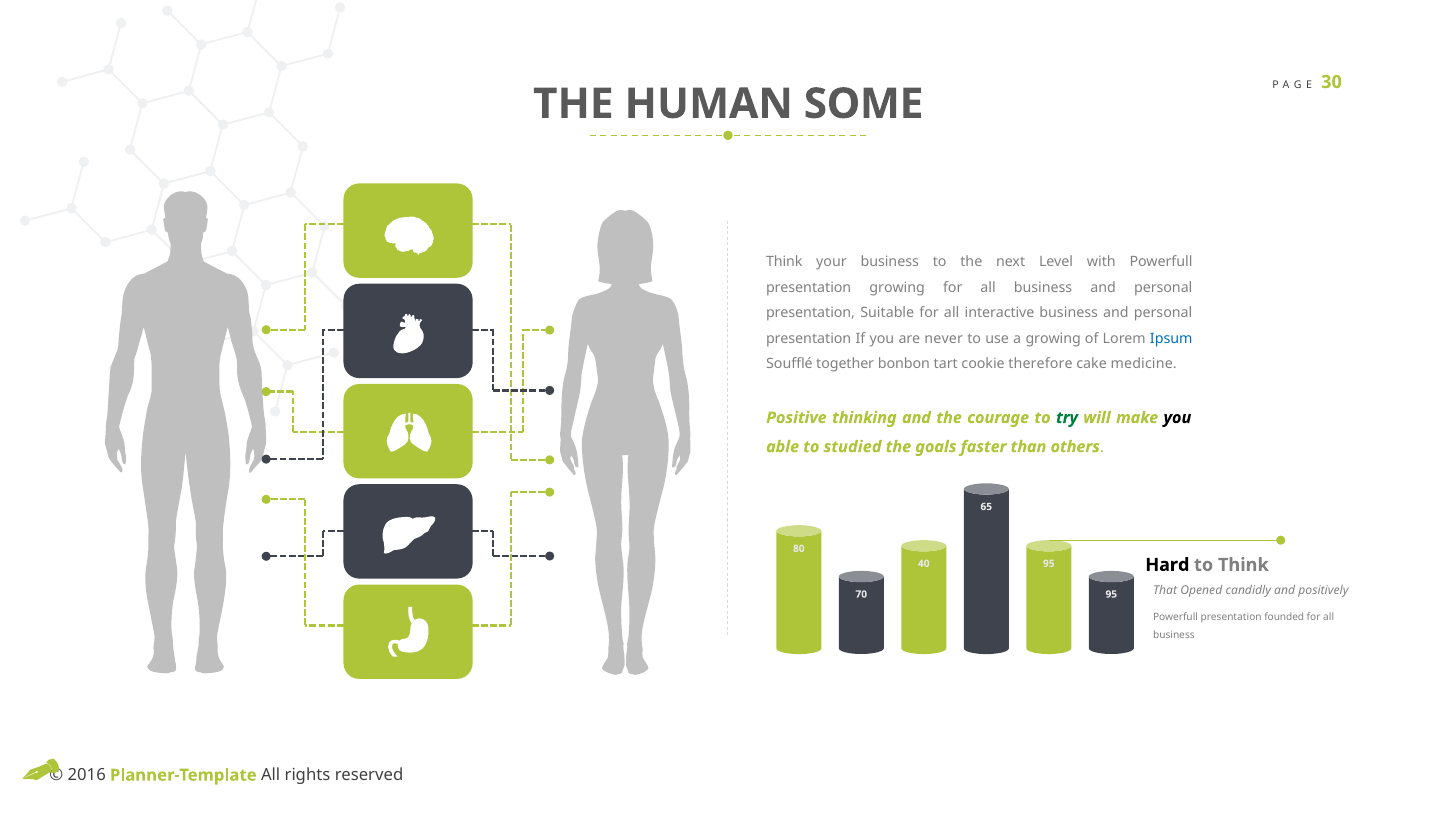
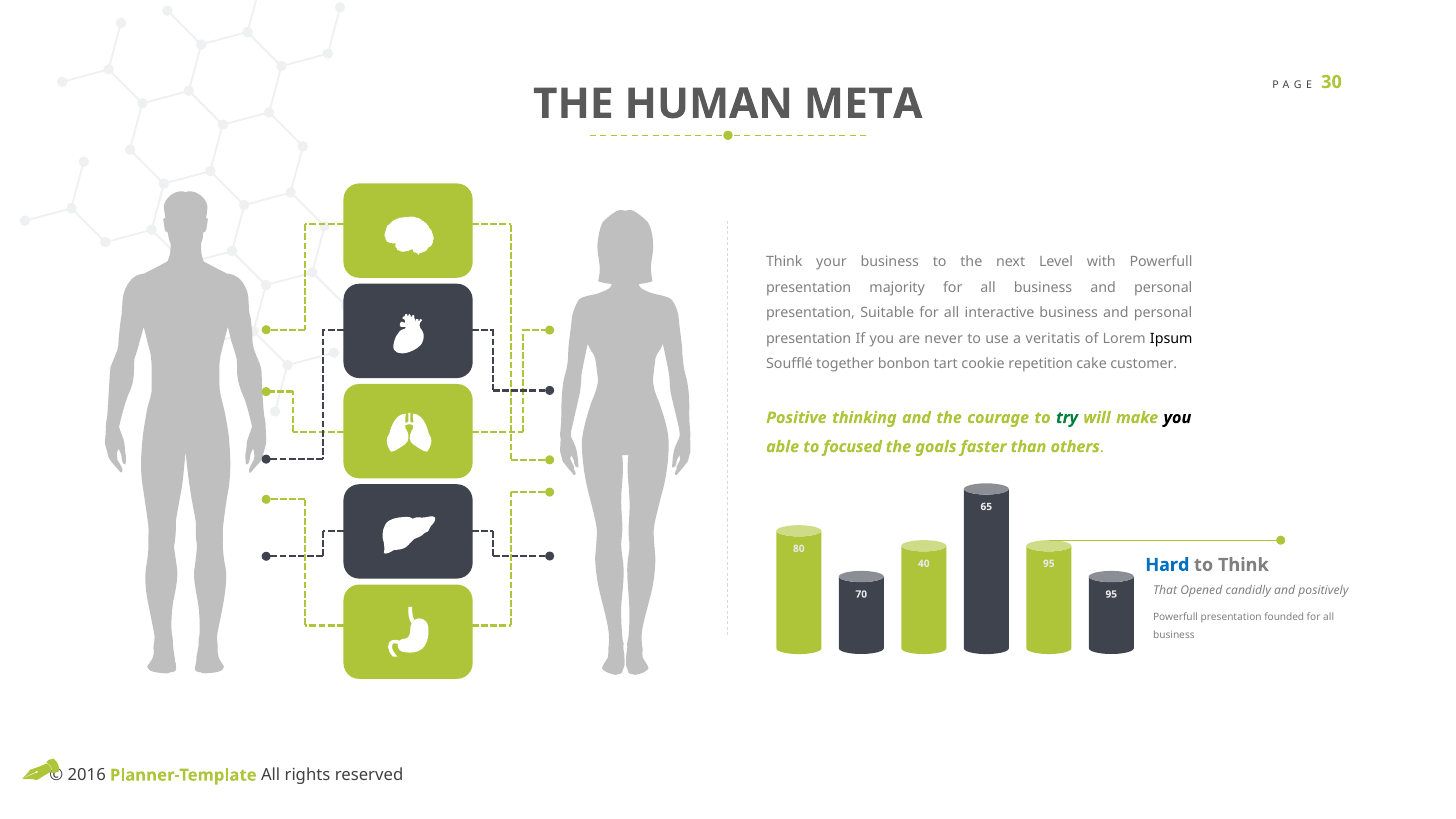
SOME: SOME -> META
presentation growing: growing -> majority
a growing: growing -> veritatis
Ipsum colour: blue -> black
therefore: therefore -> repetition
medicine: medicine -> customer
studied: studied -> focused
Hard colour: black -> blue
